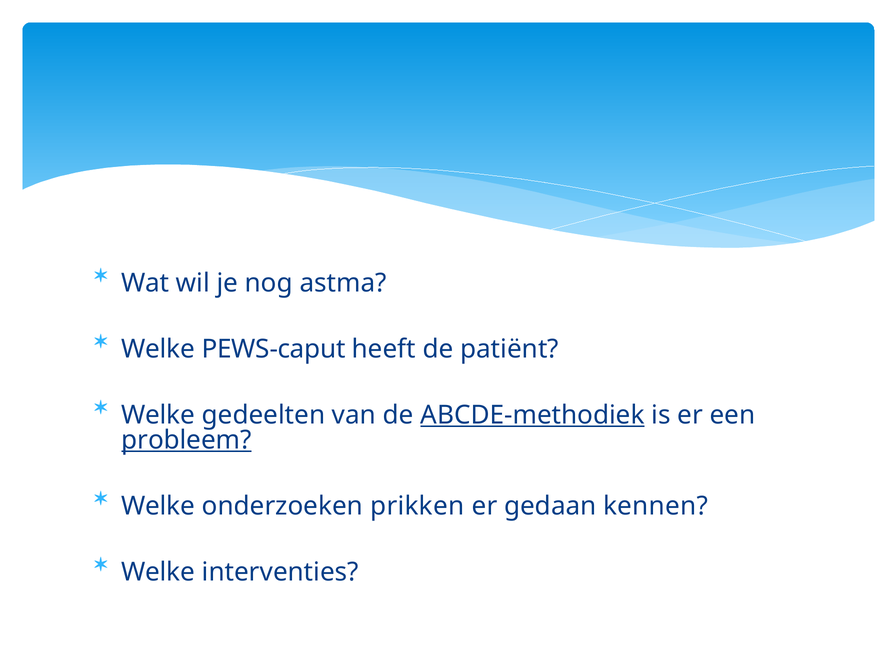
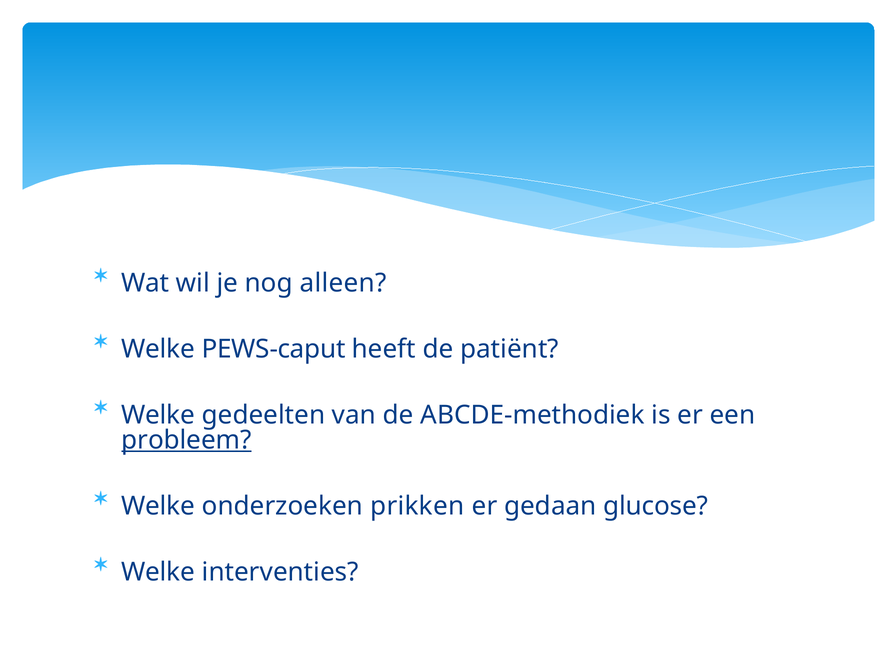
astma: astma -> alleen
ABCDE-methodiek underline: present -> none
kennen: kennen -> glucose
